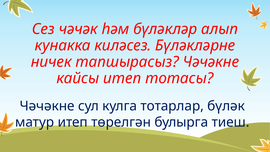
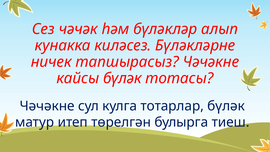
кайсы итеп: итеп -> бүләк
